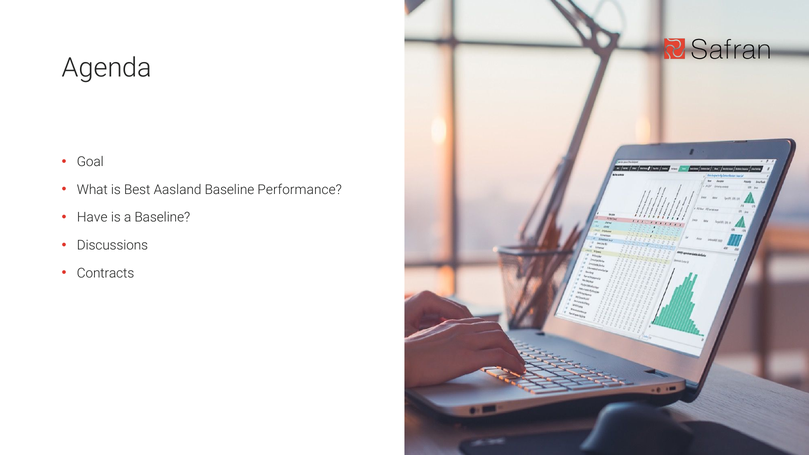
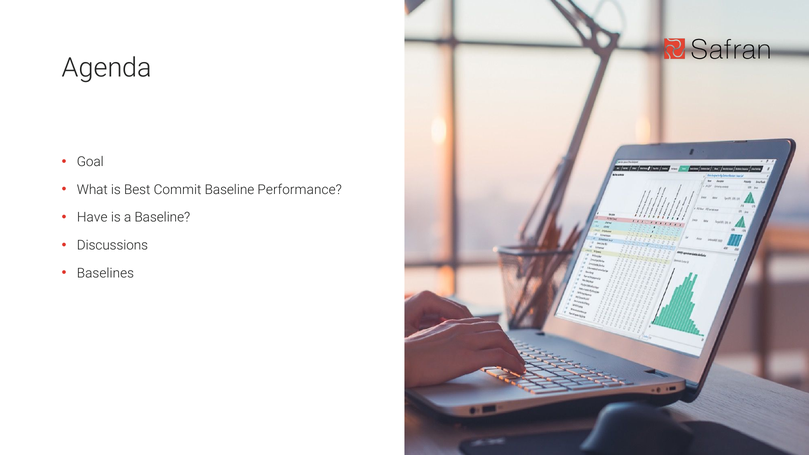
Aasland: Aasland -> Commit
Contracts: Contracts -> Baselines
